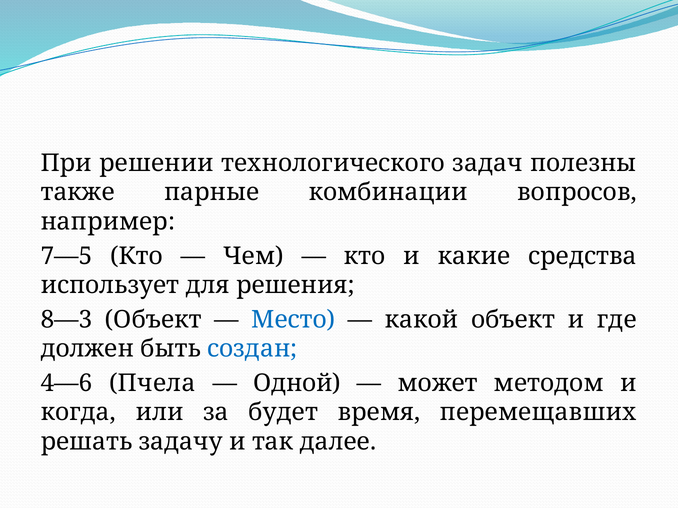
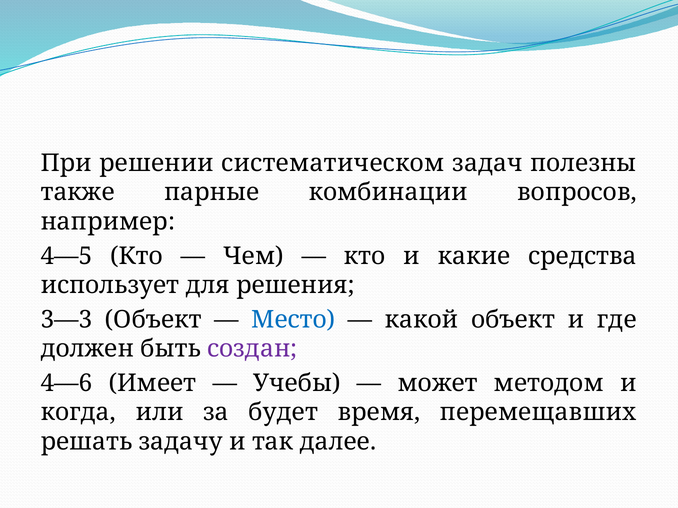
технологического: технологического -> систематическом
7—5: 7—5 -> 4—5
8—3: 8—3 -> 3—3
создан colour: blue -> purple
Пчела: Пчела -> Имеет
Одной: Одной -> Учебы
